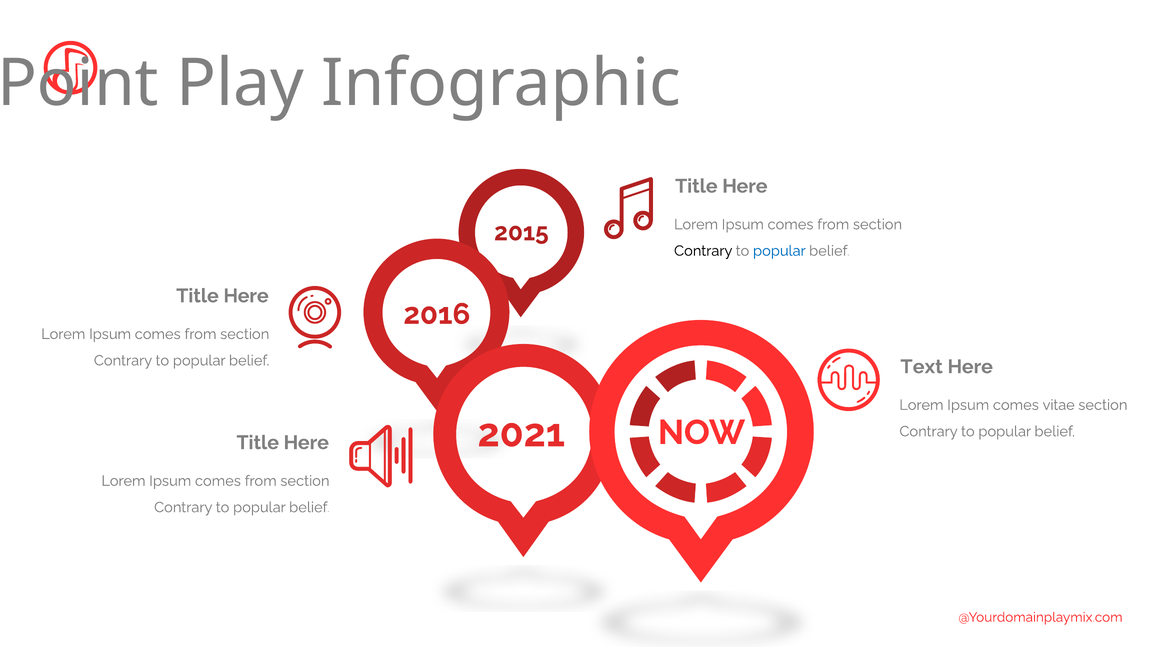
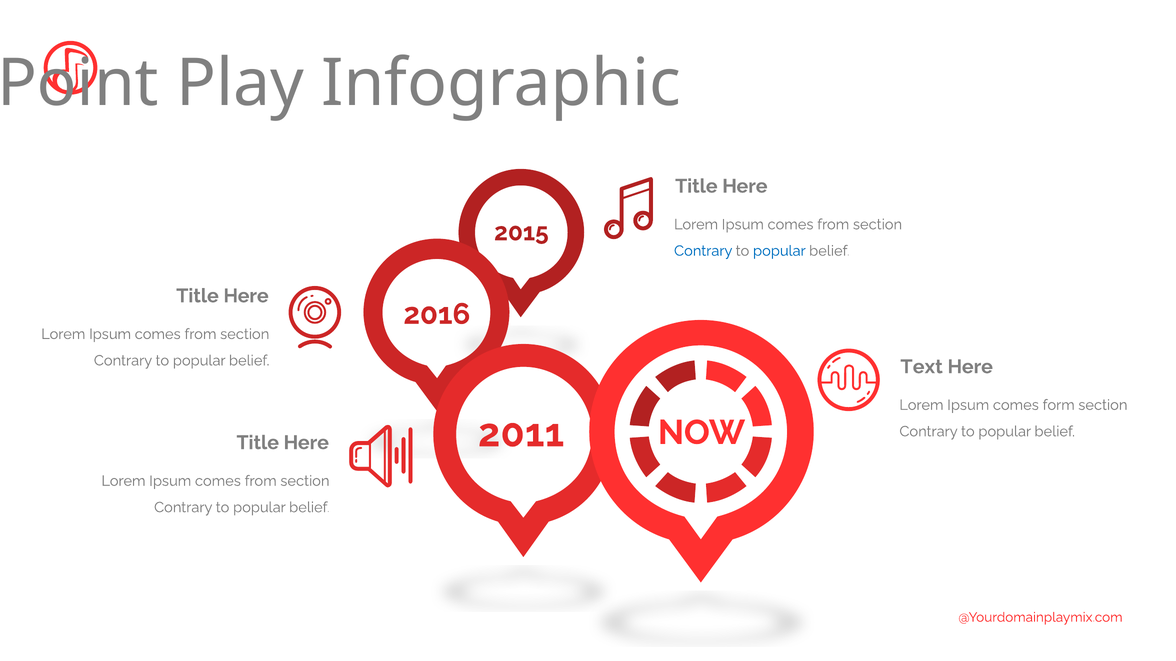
Contrary at (703, 251) colour: black -> blue
vitae: vitae -> form
2021: 2021 -> 2011
